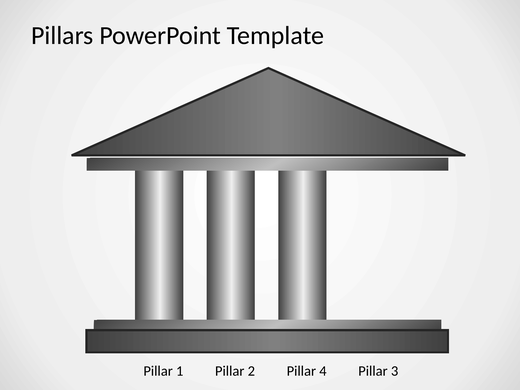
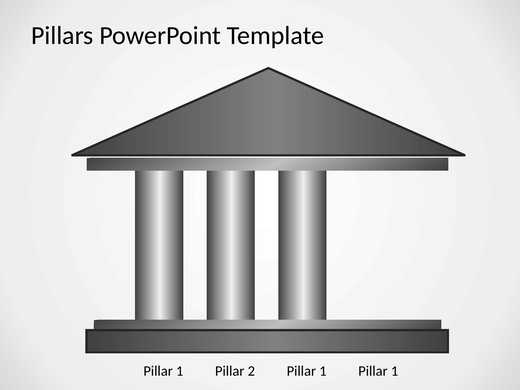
2 Pillar 4: 4 -> 1
3 at (395, 371): 3 -> 1
